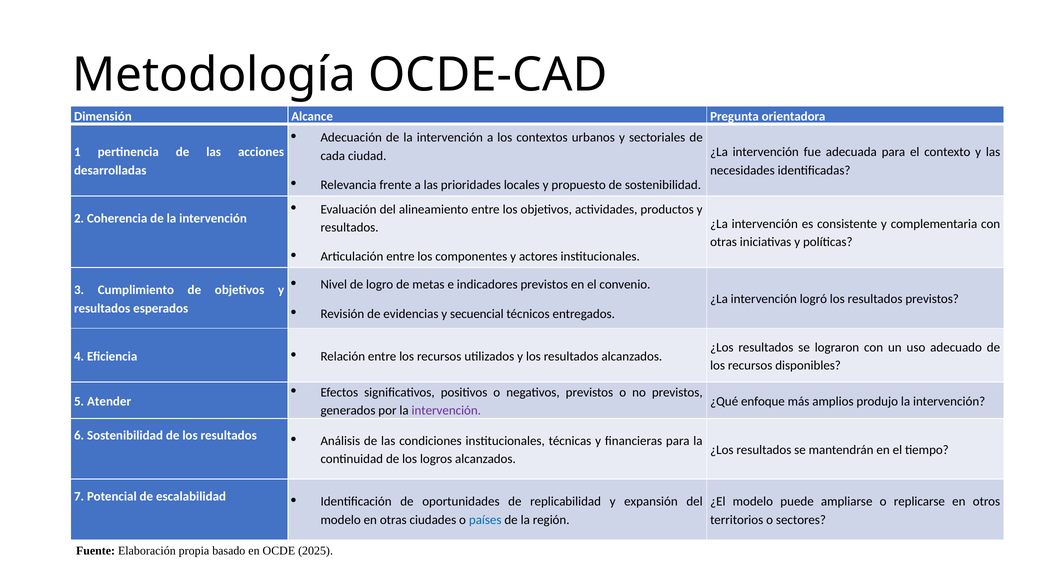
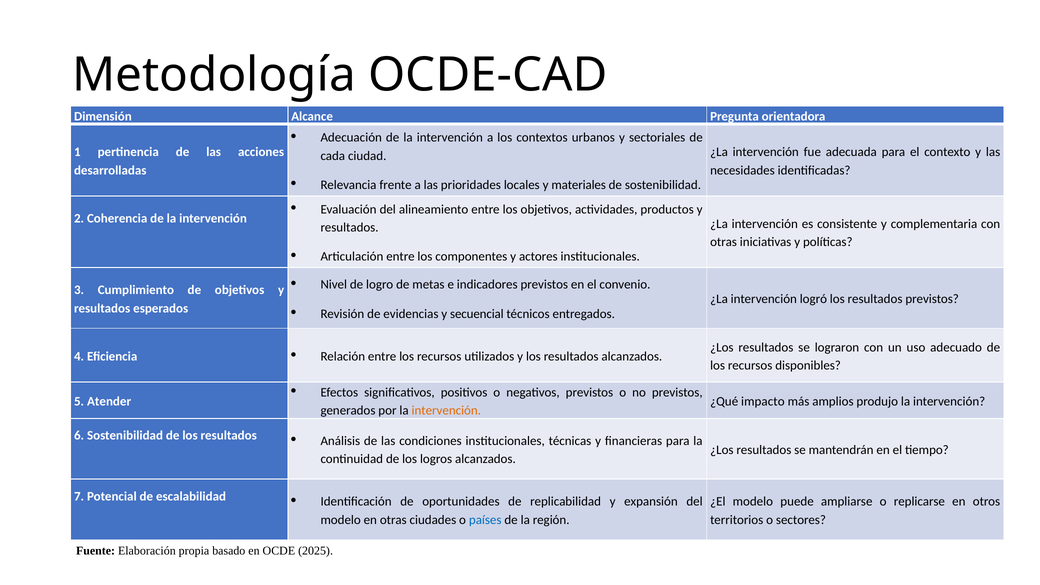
propuesto: propuesto -> materiales
enfoque: enfoque -> impacto
intervención at (446, 410) colour: purple -> orange
